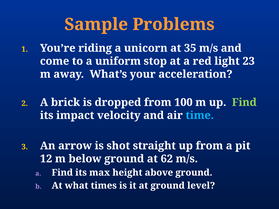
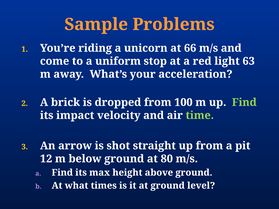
35: 35 -> 66
23: 23 -> 63
time colour: light blue -> light green
62: 62 -> 80
